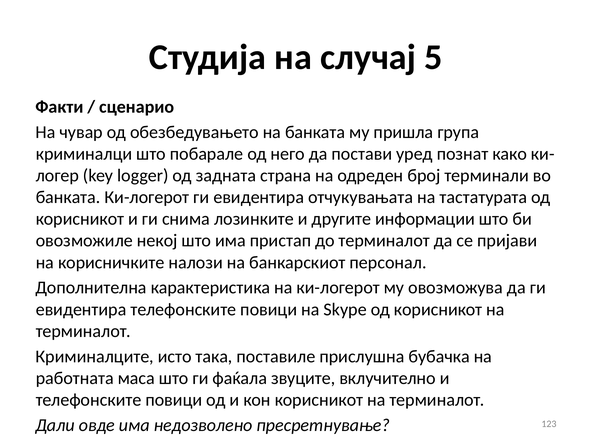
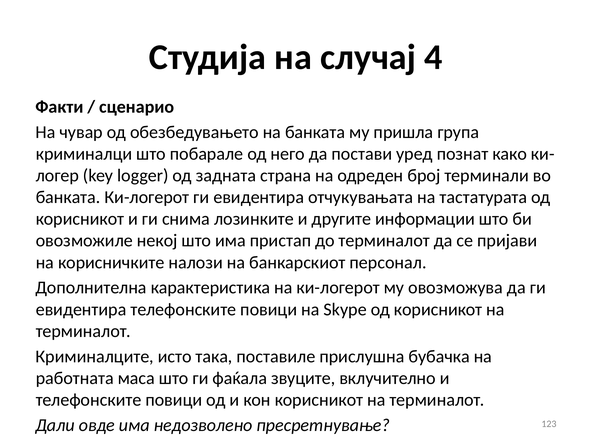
5: 5 -> 4
